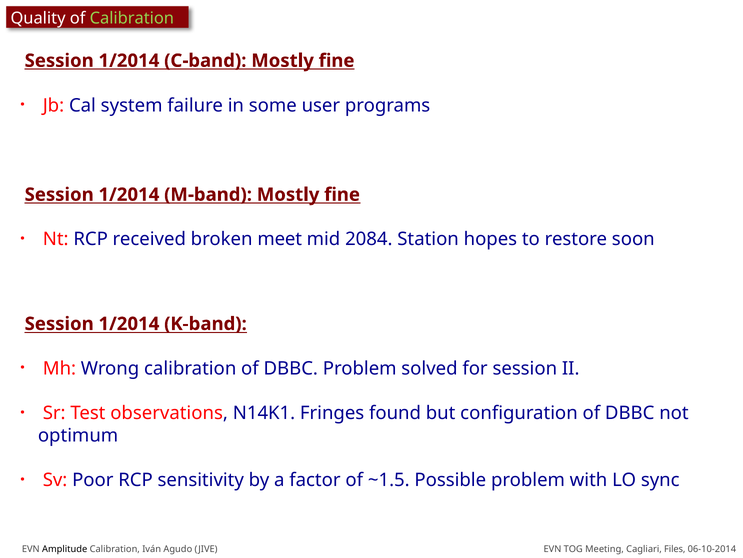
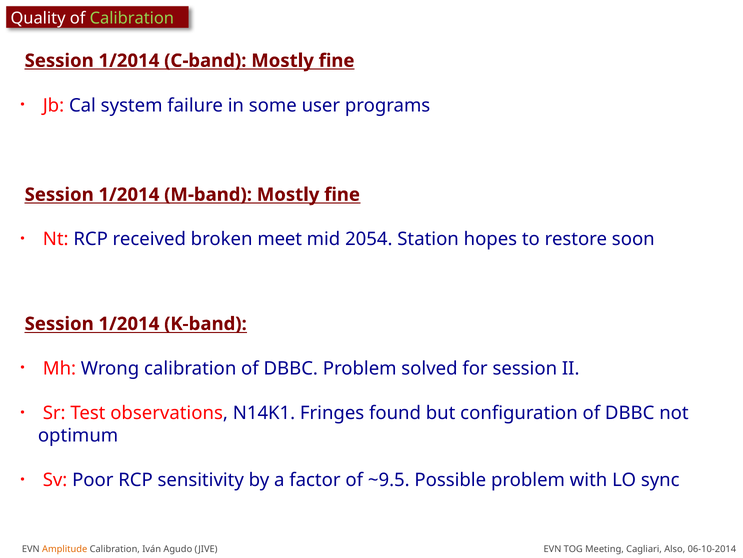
2084: 2084 -> 2054
~1.5: ~1.5 -> ~9.5
Amplitude colour: black -> orange
Files: Files -> Also
